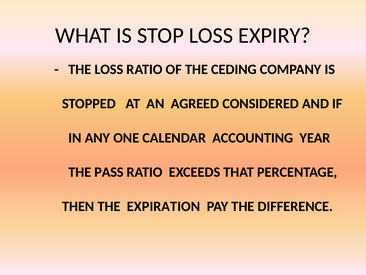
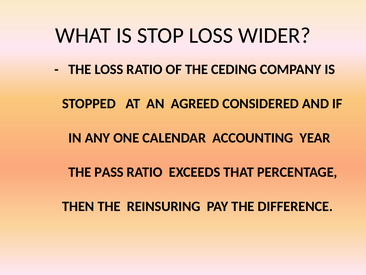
EXPIRY: EXPIRY -> WIDER
EXPIRATION: EXPIRATION -> REINSURING
